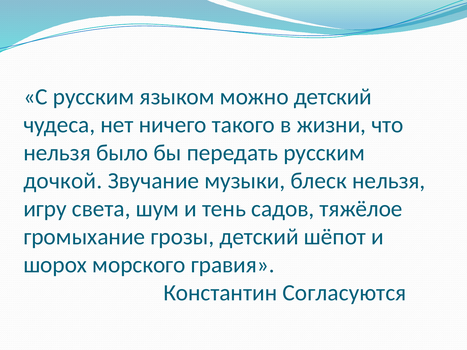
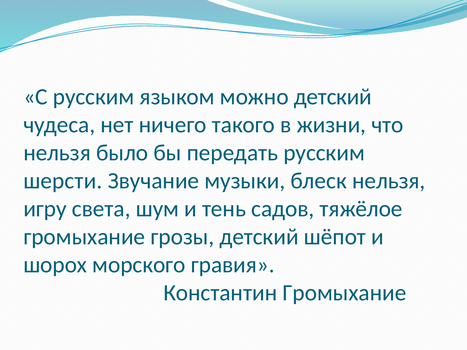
дочкой: дочкой -> шерсти
Константин Согласуются: Согласуются -> Громыхание
